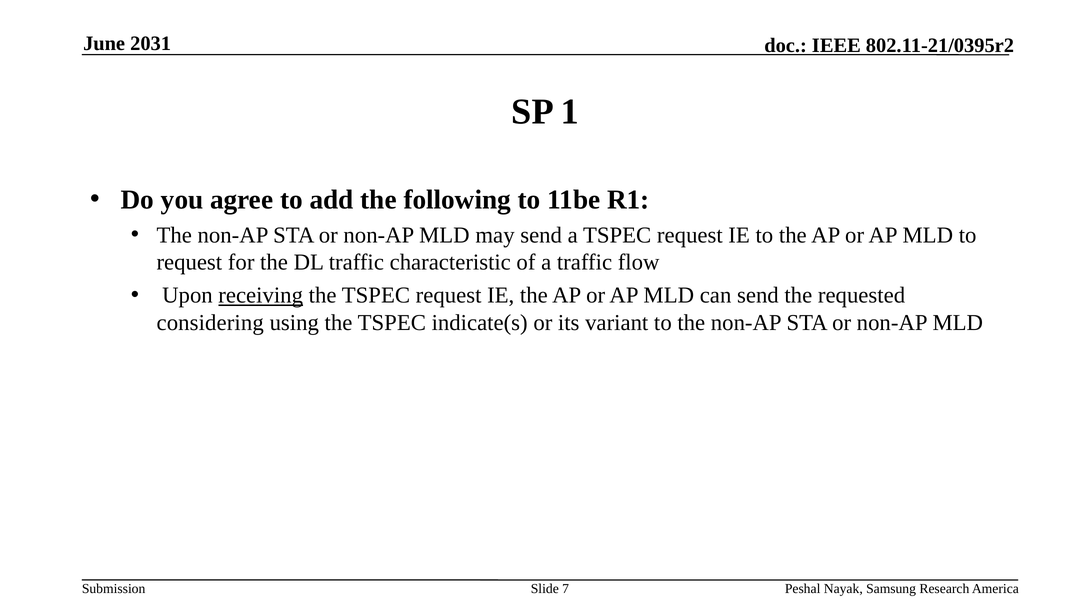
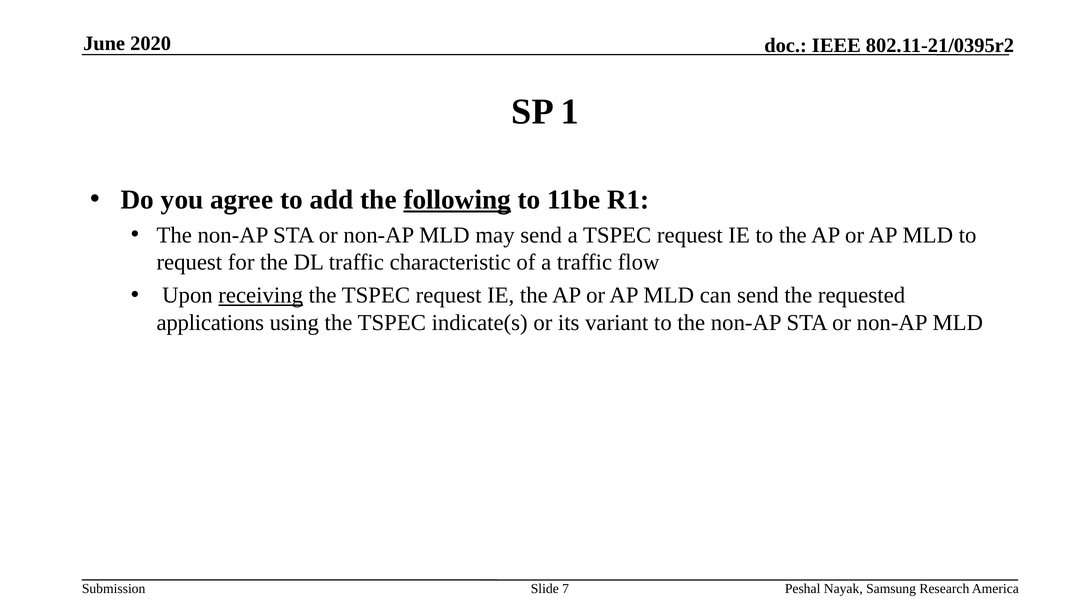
2031: 2031 -> 2020
following underline: none -> present
considering: considering -> applications
